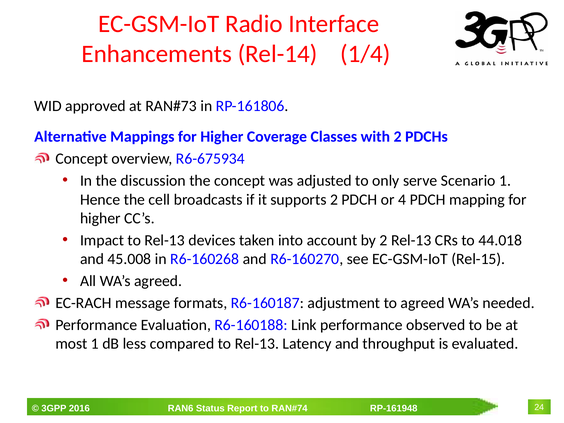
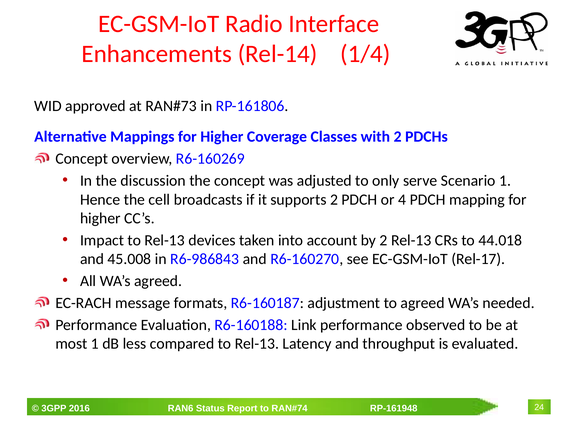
R6-675934: R6-675934 -> R6-160269
R6-160268: R6-160268 -> R6-986843
Rel-15: Rel-15 -> Rel-17
